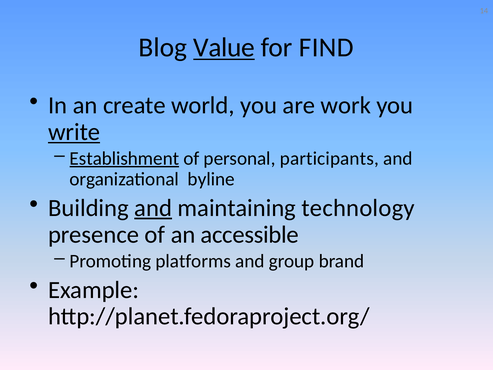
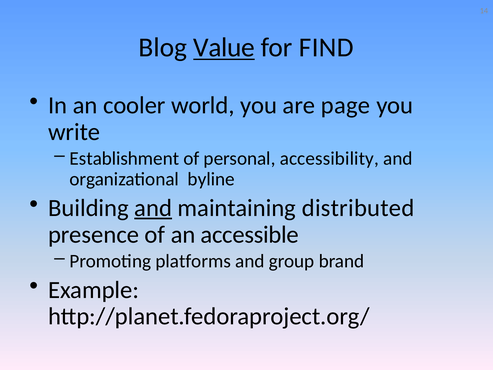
create: create -> cooler
work: work -> page
write underline: present -> none
Establishment underline: present -> none
participants: participants -> accessibility
technology: technology -> distributed
